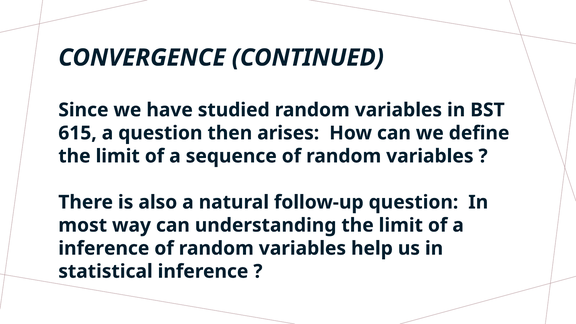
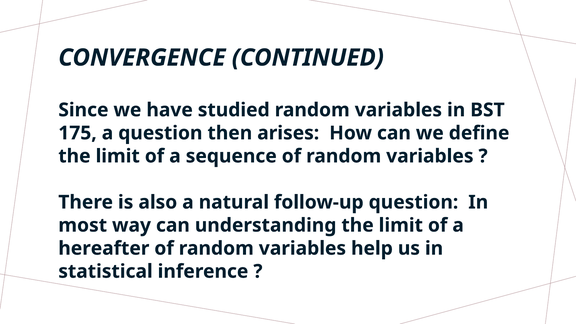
615: 615 -> 175
inference at (104, 248): inference -> hereafter
